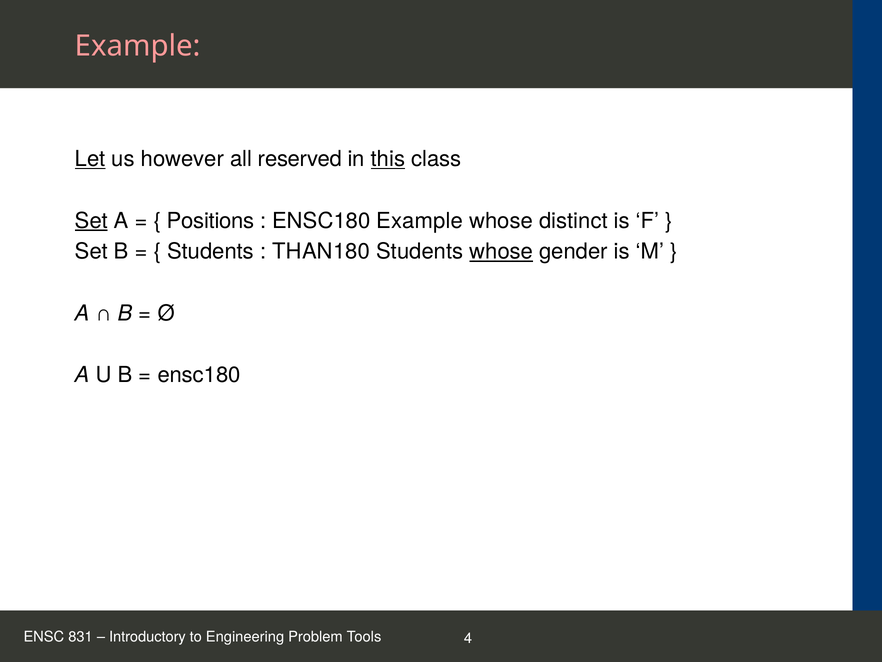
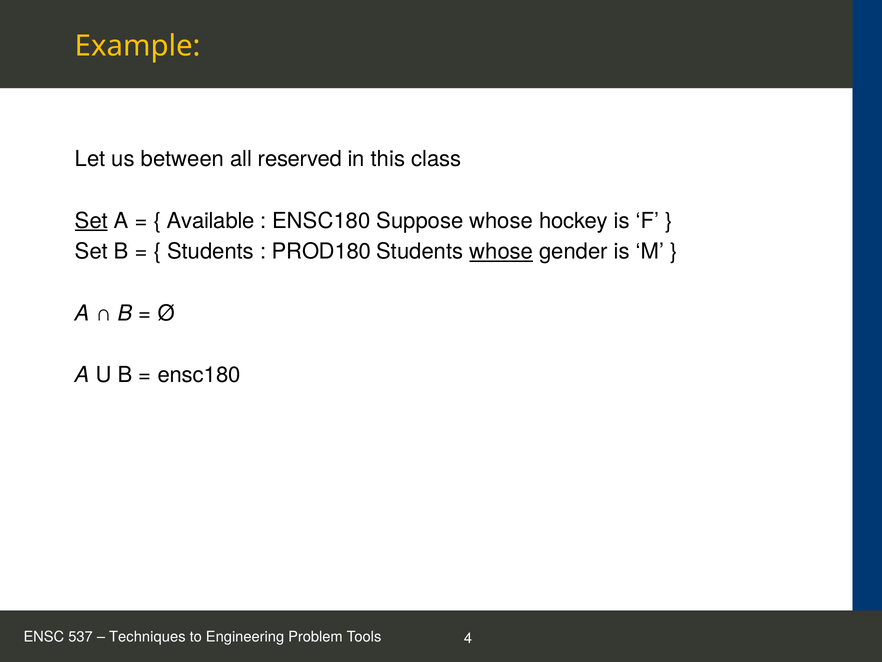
Example at (138, 46) colour: pink -> yellow
Let underline: present -> none
however: however -> between
this underline: present -> none
Positions: Positions -> Available
Example at (420, 221): Example -> Suppose
distinct: distinct -> hockey
THAN180: THAN180 -> PROD180
831: 831 -> 537
Introductory: Introductory -> Techniques
